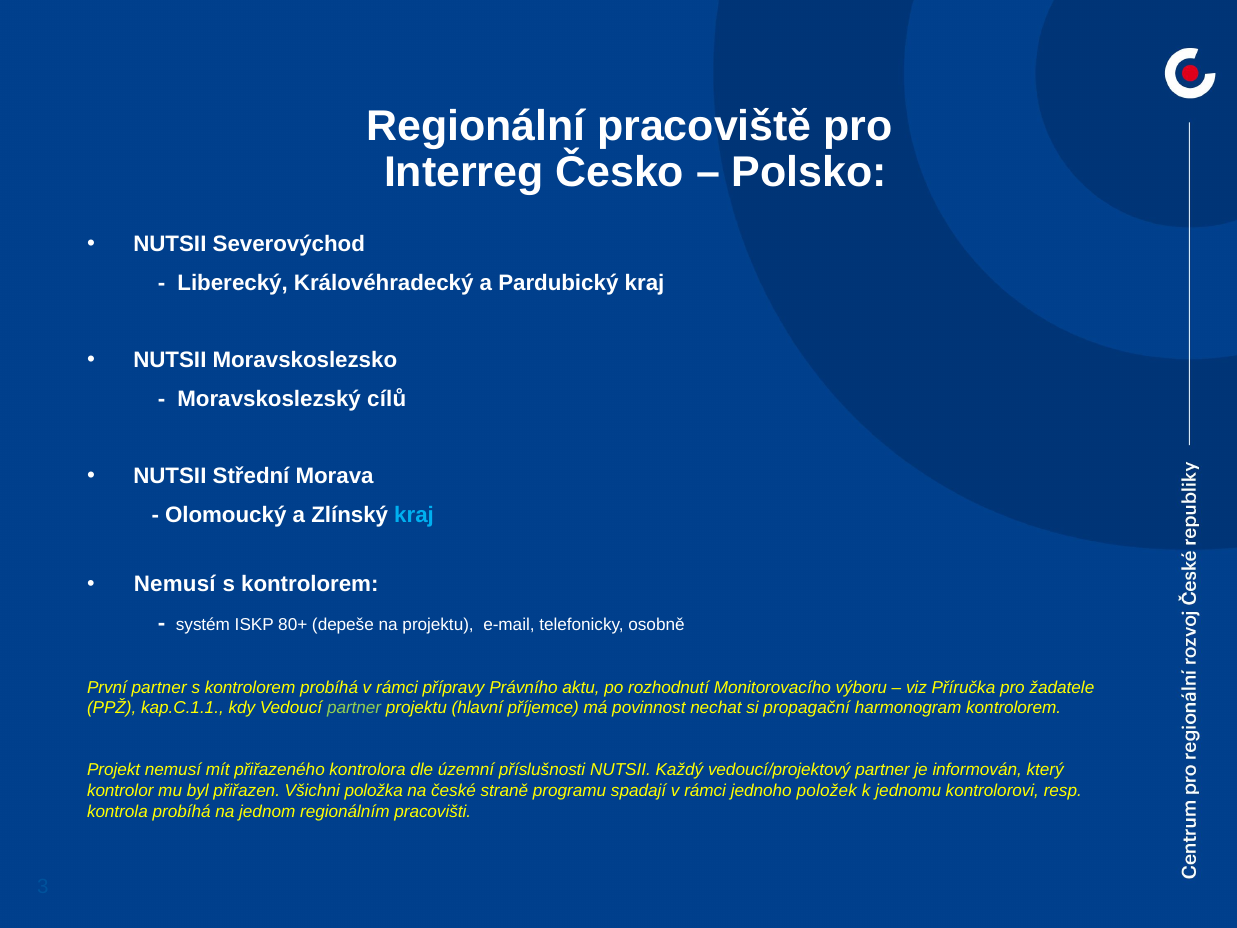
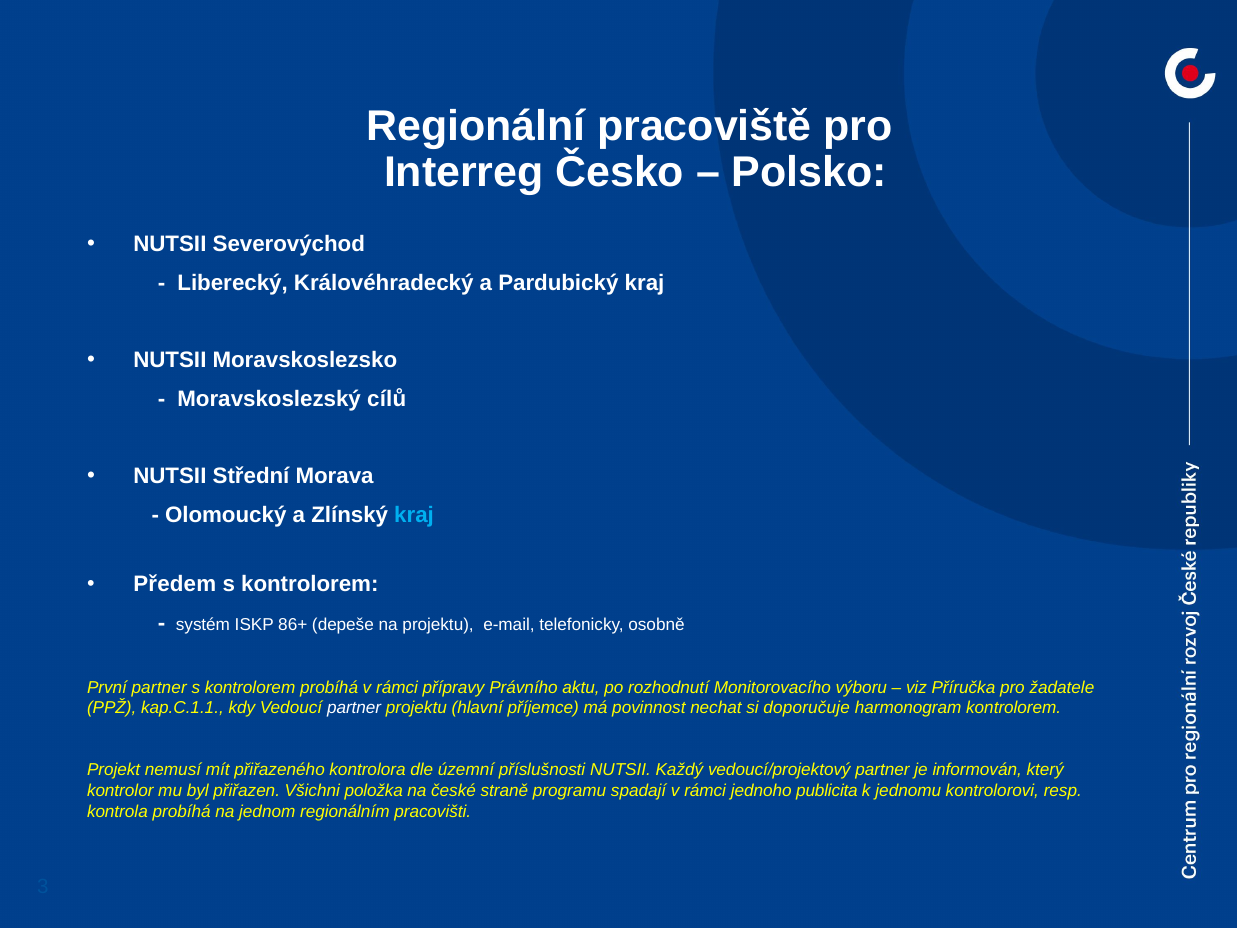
Nemusí at (175, 584): Nemusí -> Předem
80+: 80+ -> 86+
partner at (354, 708) colour: light green -> white
propagační: propagační -> doporučuje
položek: položek -> publicita
